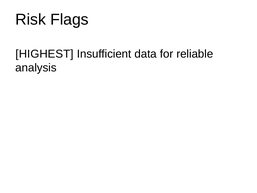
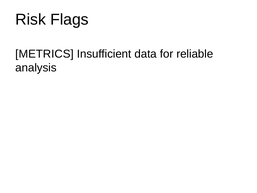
HIGHEST: HIGHEST -> METRICS
